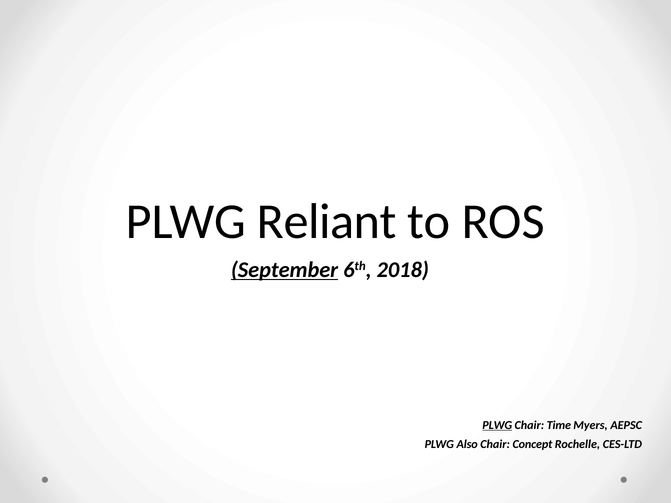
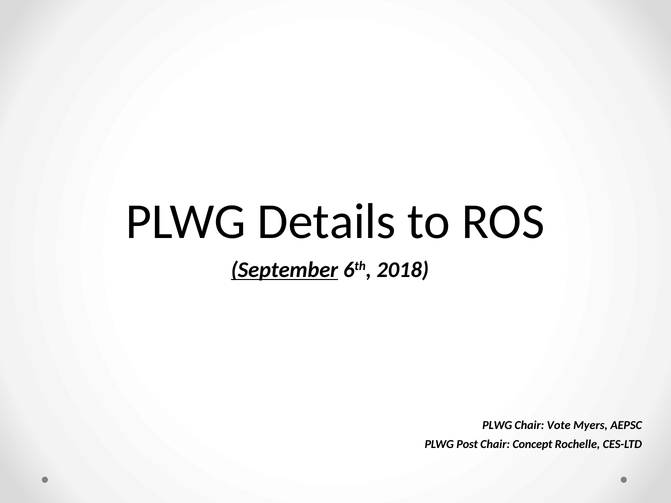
Reliant: Reliant -> Details
PLWG at (497, 425) underline: present -> none
Time: Time -> Vote
Also: Also -> Post
